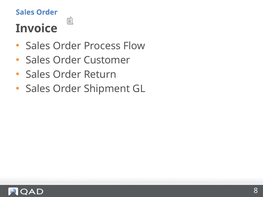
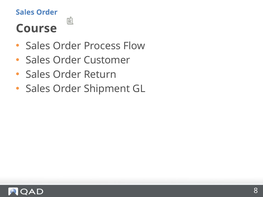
Invoice: Invoice -> Course
